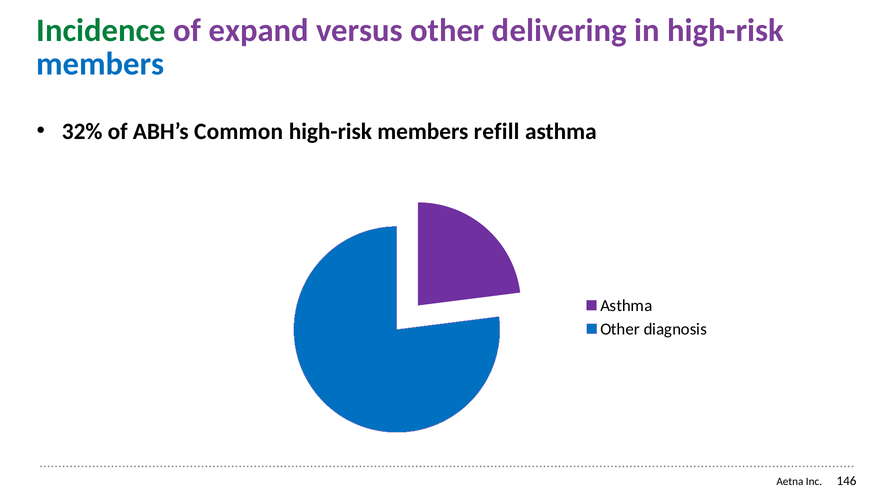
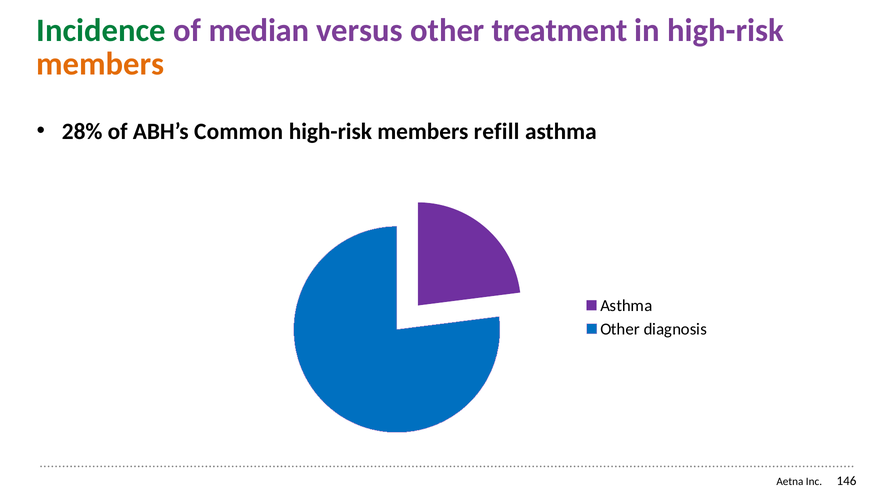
expand: expand -> median
delivering: delivering -> treatment
members at (100, 64) colour: blue -> orange
32%: 32% -> 28%
